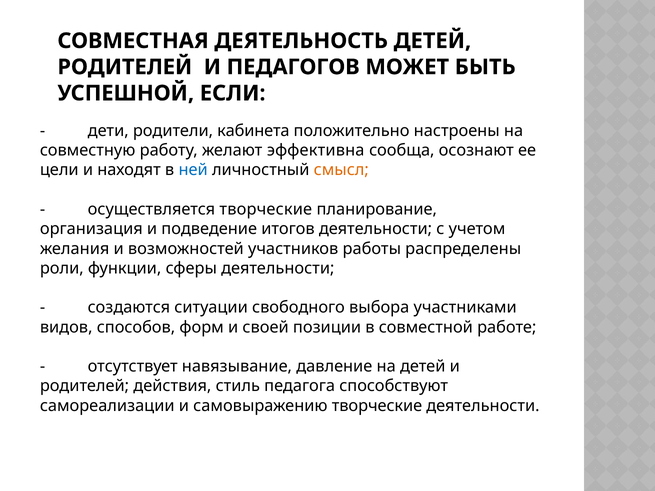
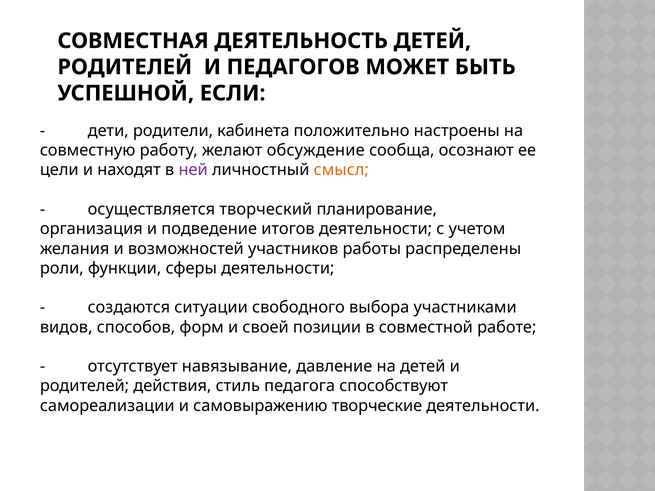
эффективна: эффективна -> обсуждение
ней colour: blue -> purple
осуществляется творческие: творческие -> творческий
